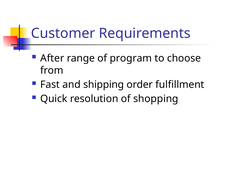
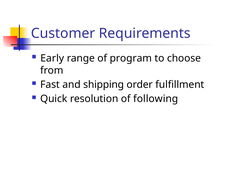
After: After -> Early
shopping: shopping -> following
